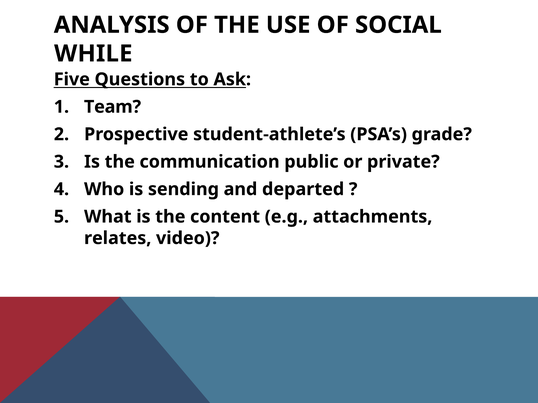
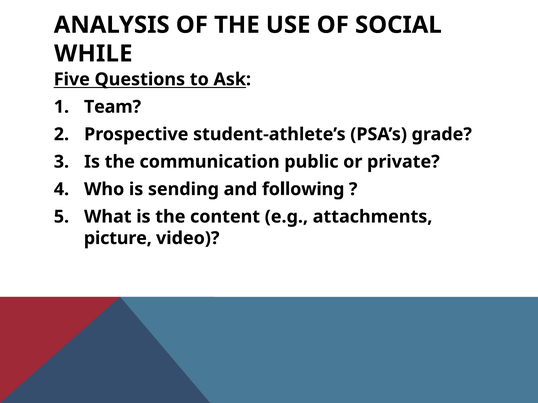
departed: departed -> following
relates: relates -> picture
